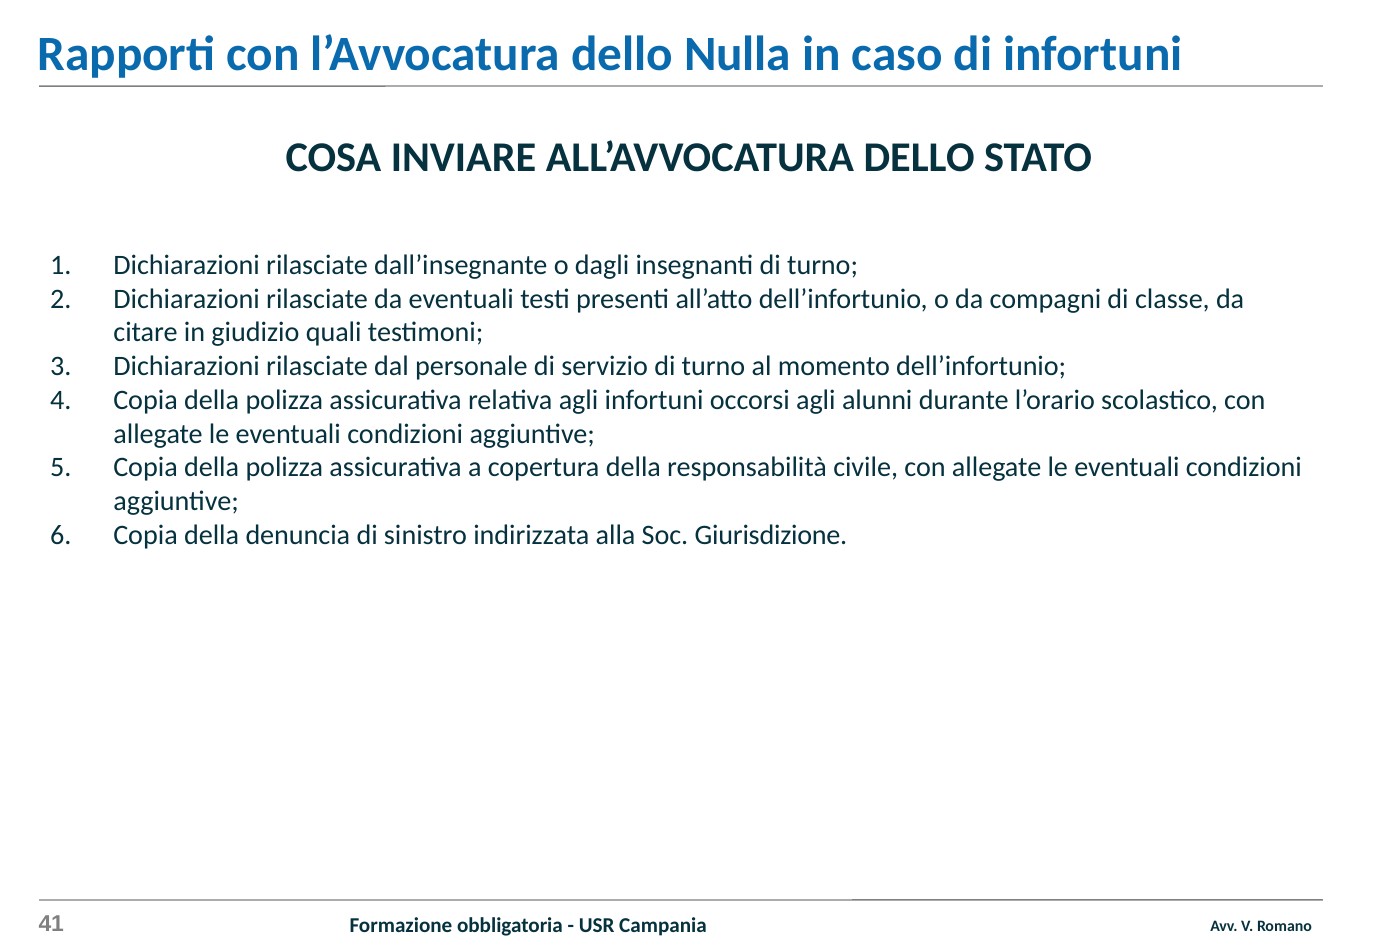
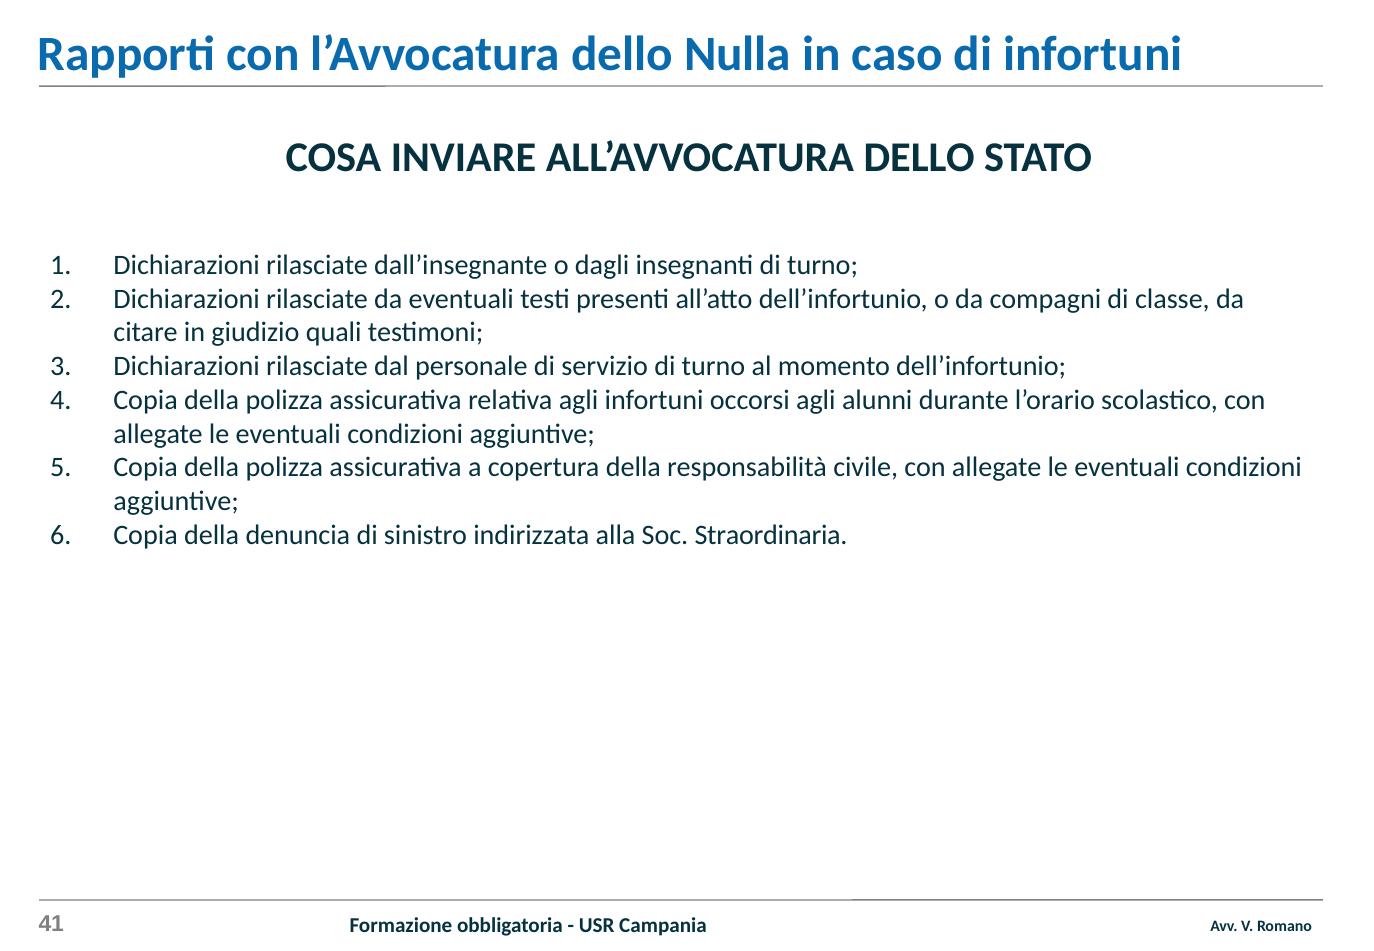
Giurisdizione: Giurisdizione -> Straordinaria
